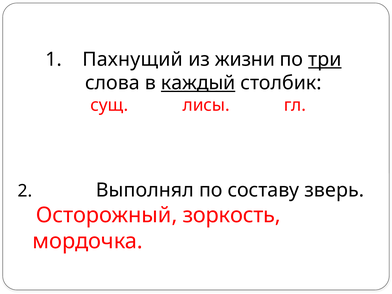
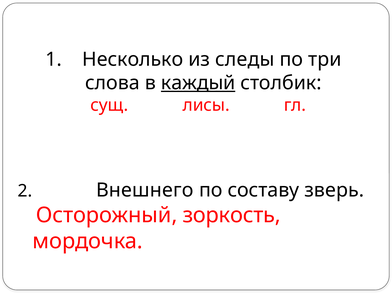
Пахнущий: Пахнущий -> Несколько
жизни: жизни -> следы
три underline: present -> none
Выполнял: Выполнял -> Внешнего
